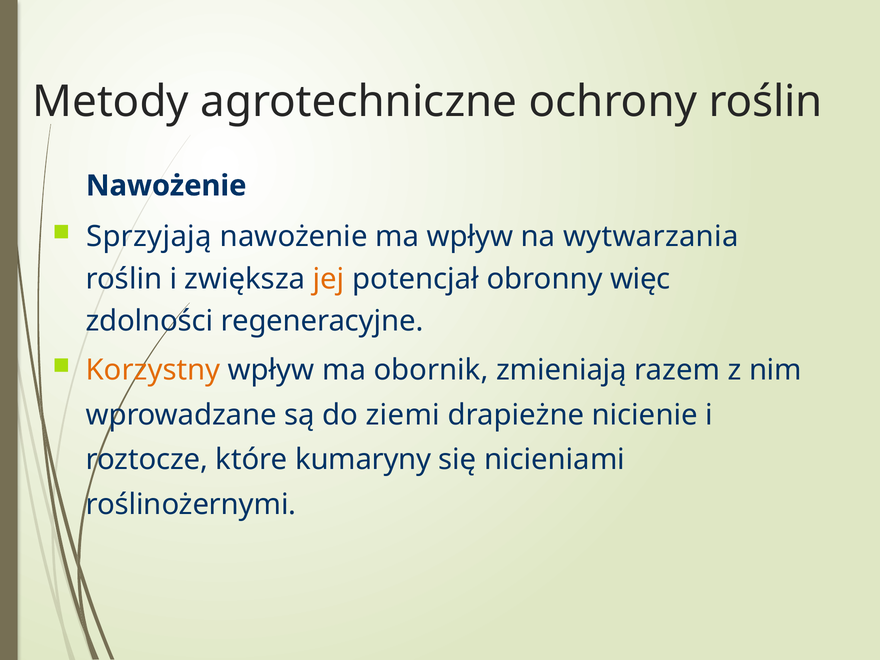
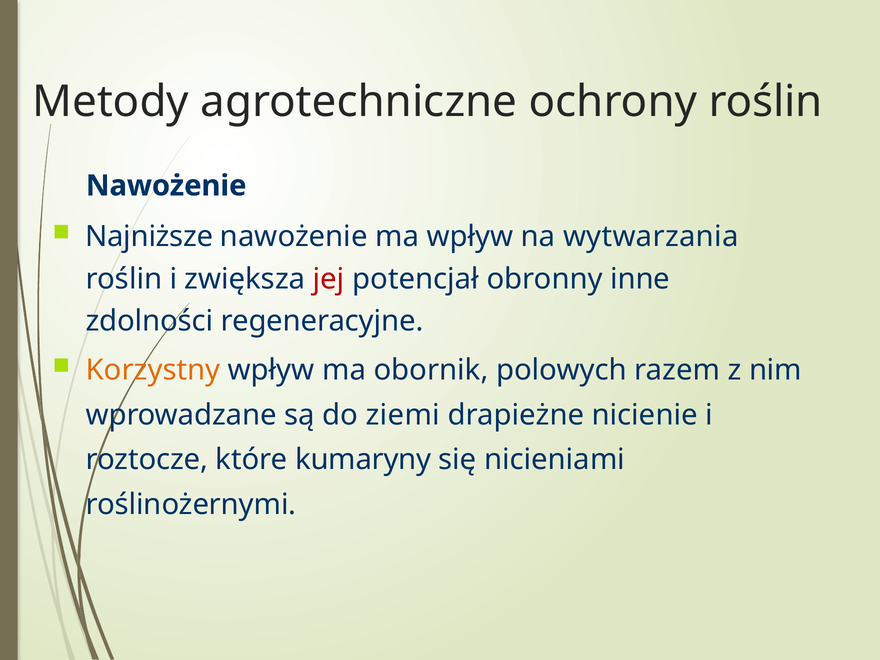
Sprzyjają: Sprzyjają -> Najniższe
jej colour: orange -> red
więc: więc -> inne
zmieniają: zmieniają -> polowych
